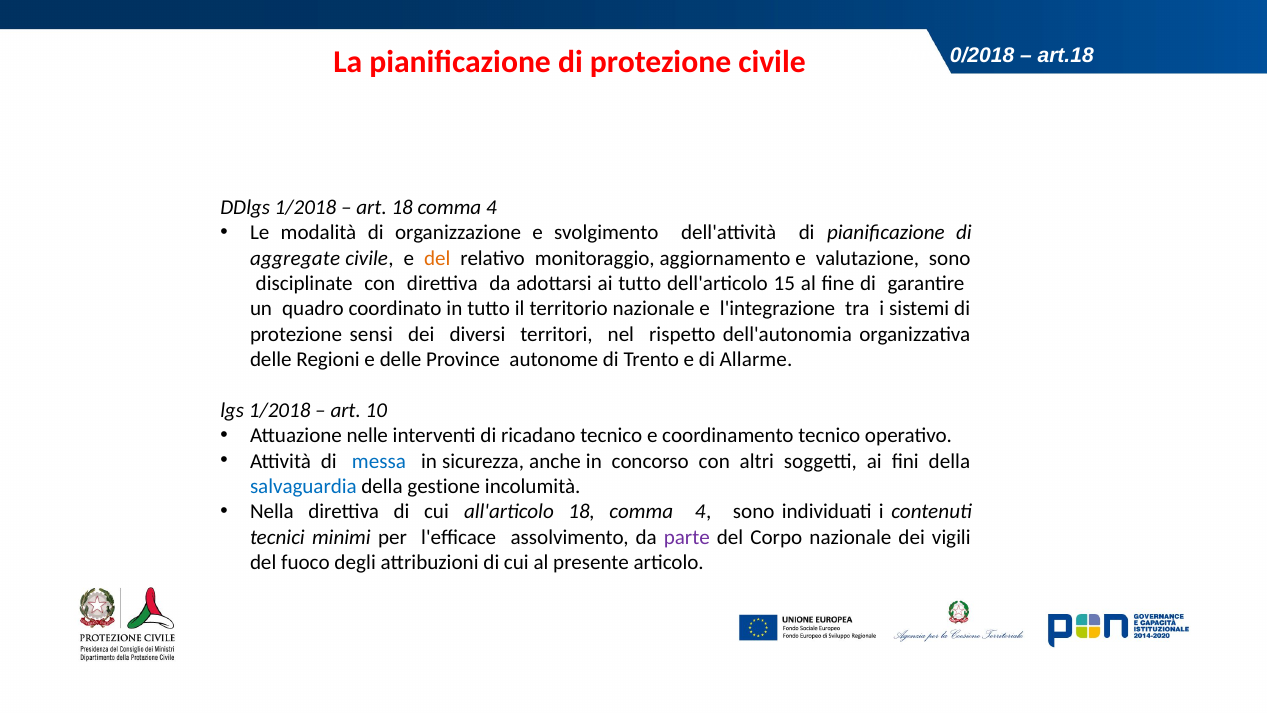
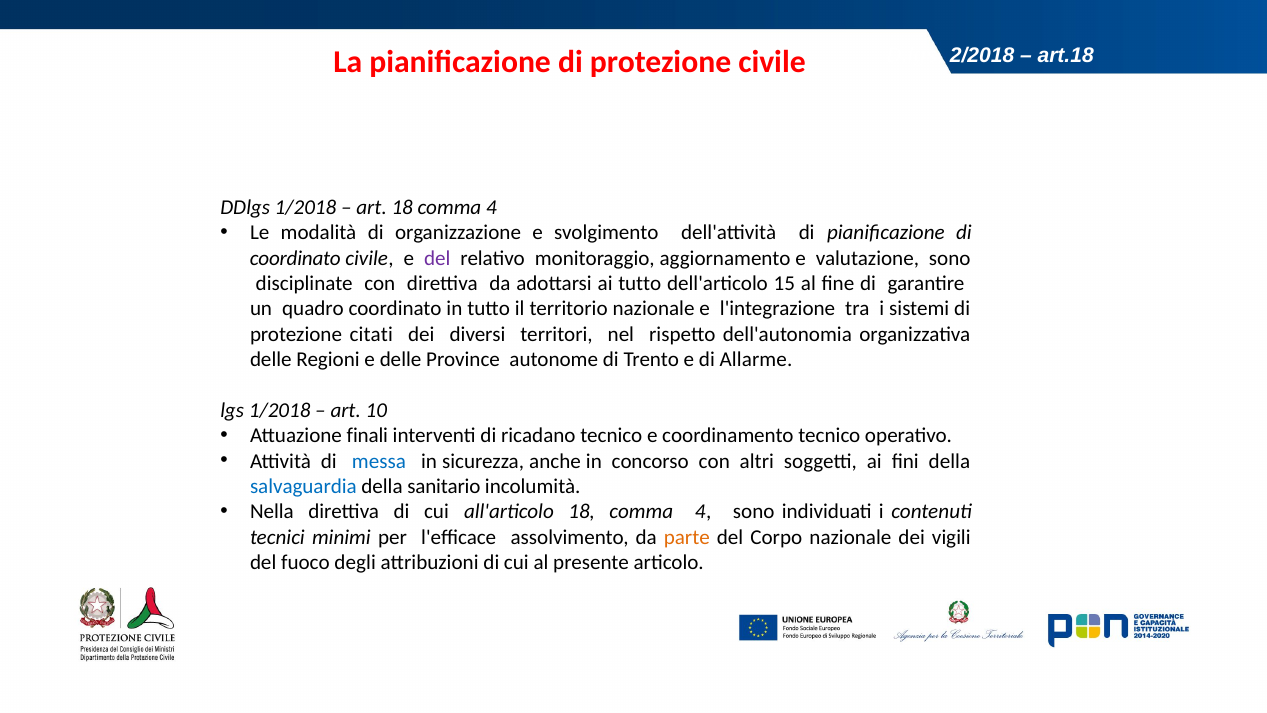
0/2018: 0/2018 -> 2/2018
aggregate at (295, 258): aggregate -> coordinato
del at (437, 258) colour: orange -> purple
sensi: sensi -> citati
nelle: nelle -> finali
gestione: gestione -> sanitario
parte colour: purple -> orange
